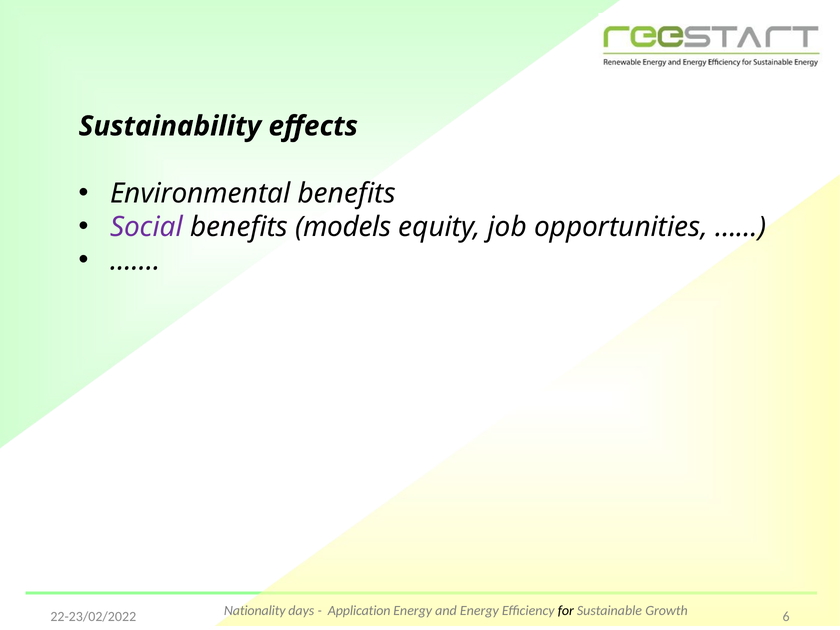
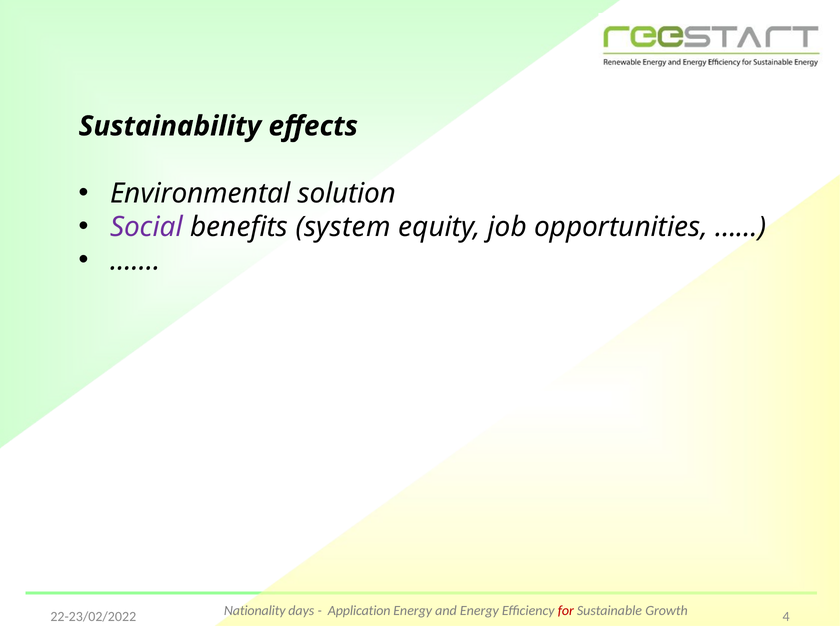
Environmental benefits: benefits -> solution
models: models -> system
for colour: black -> red
6: 6 -> 4
